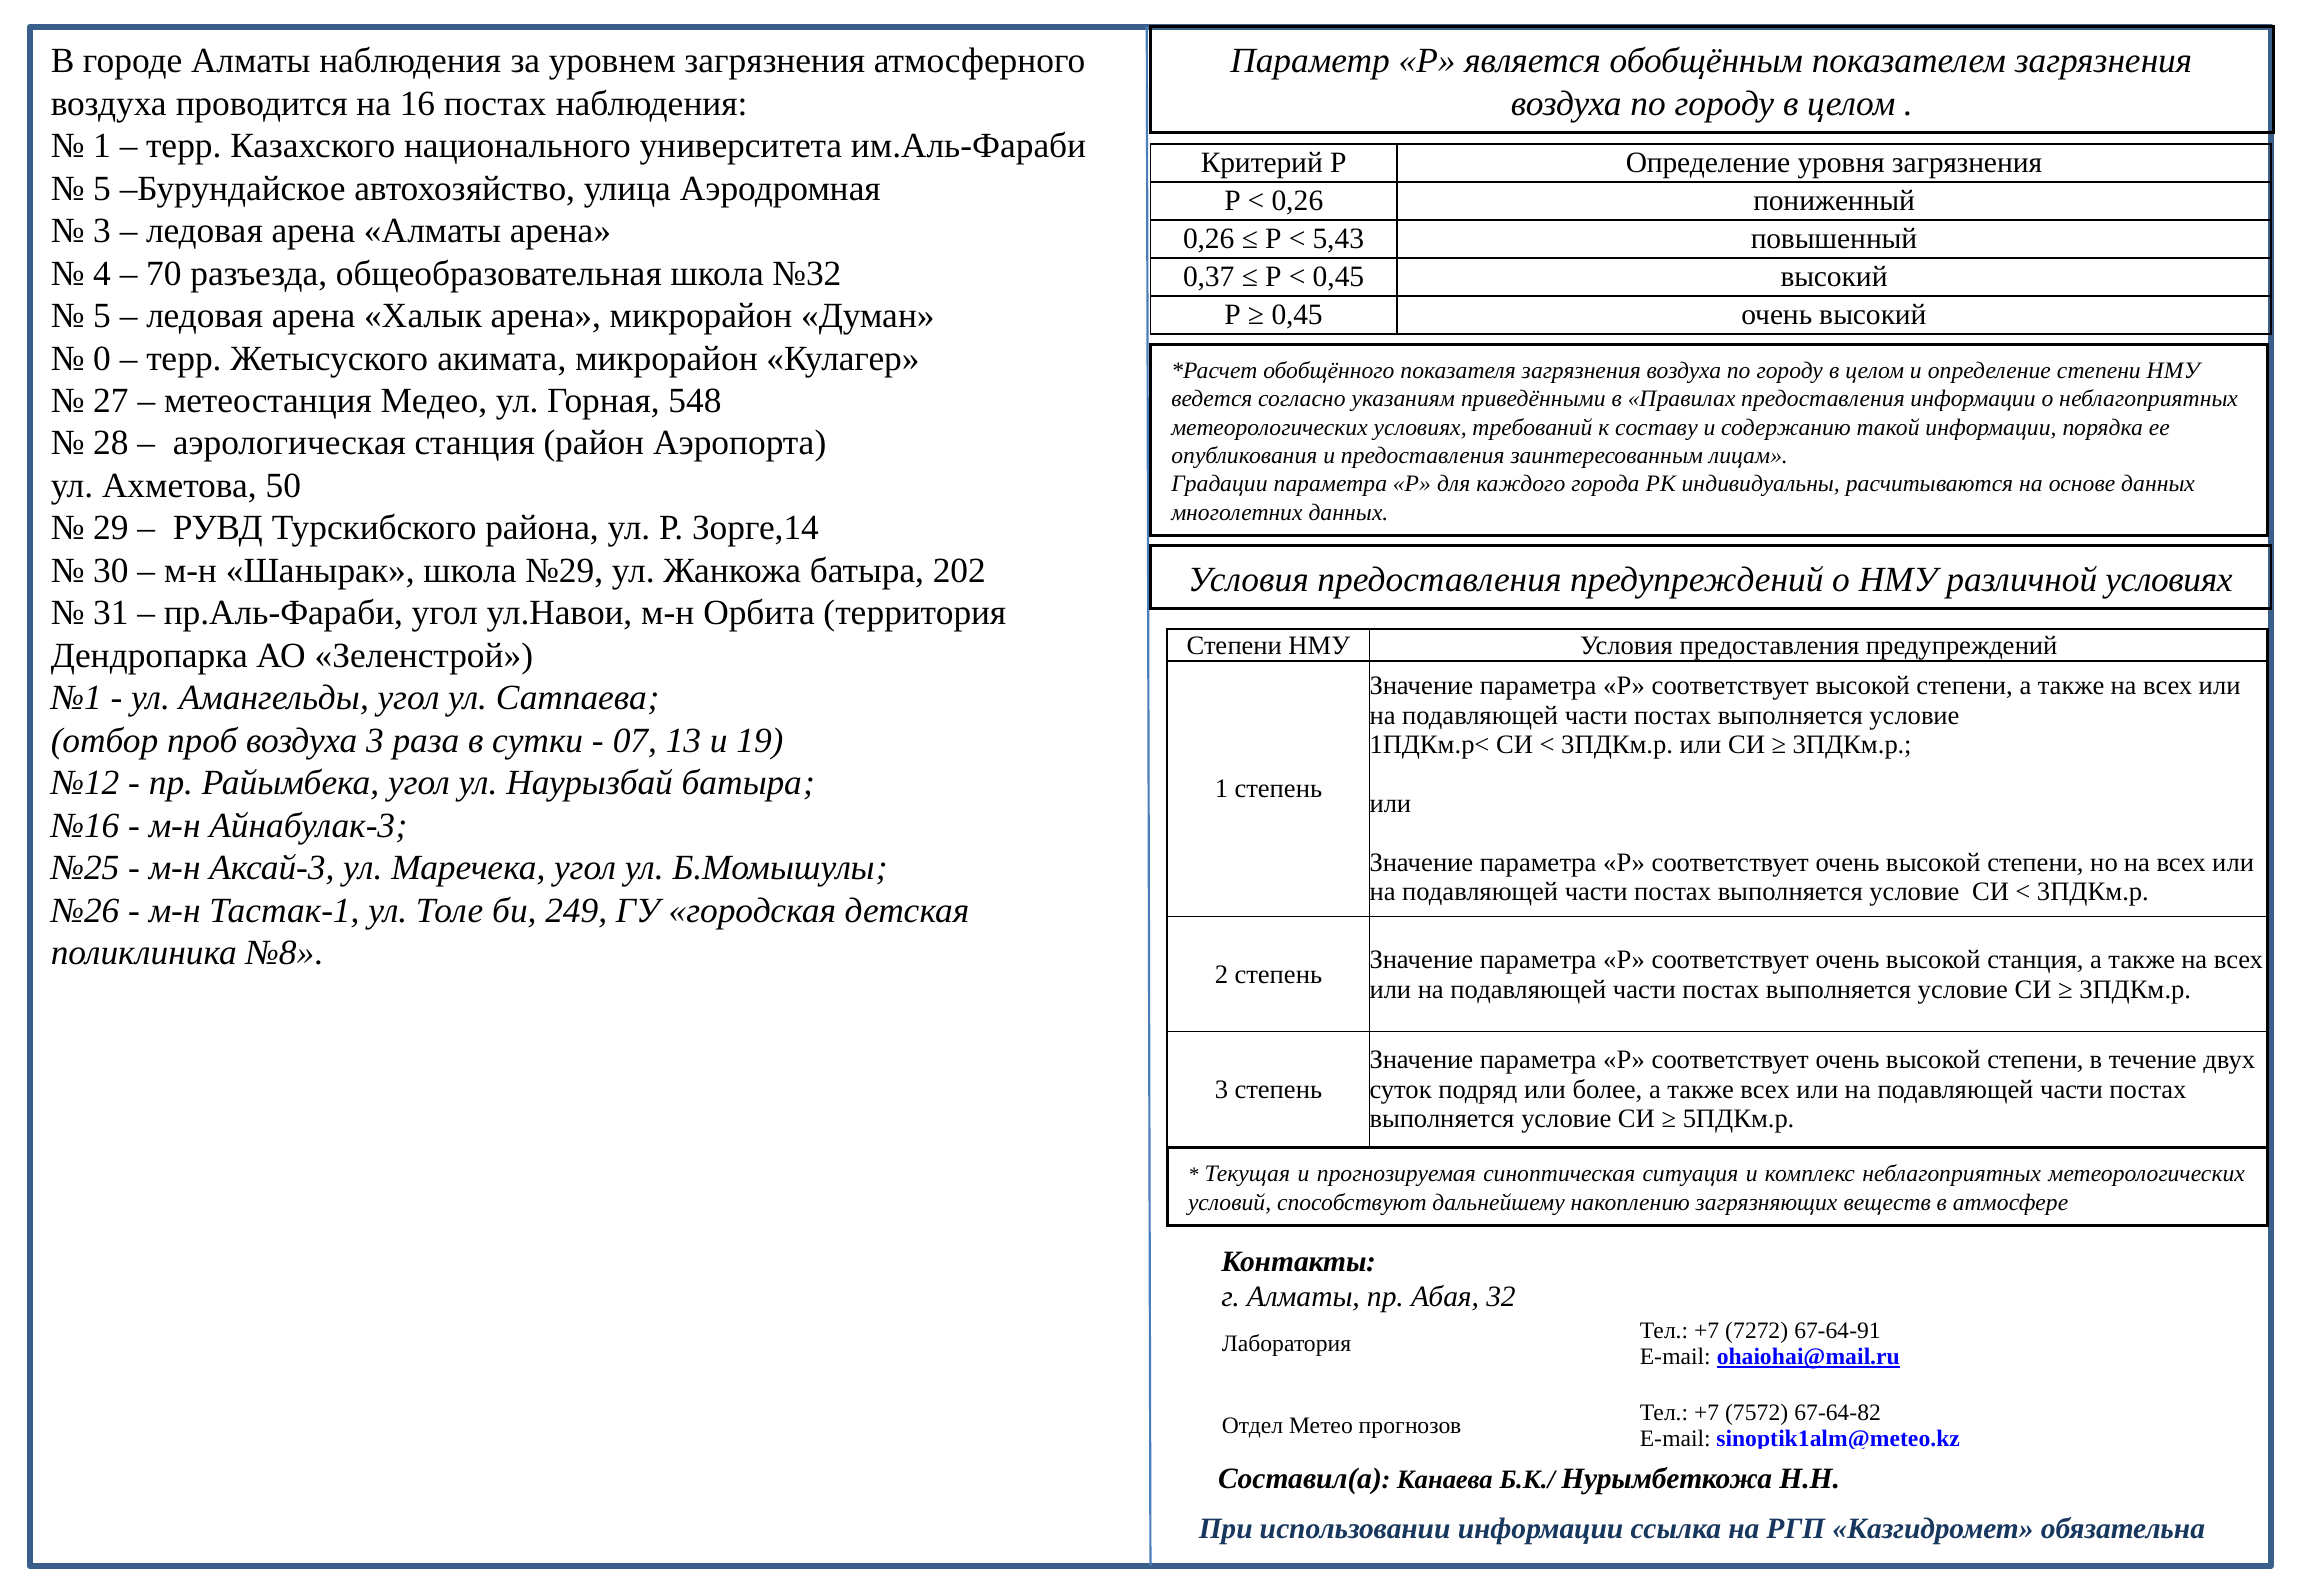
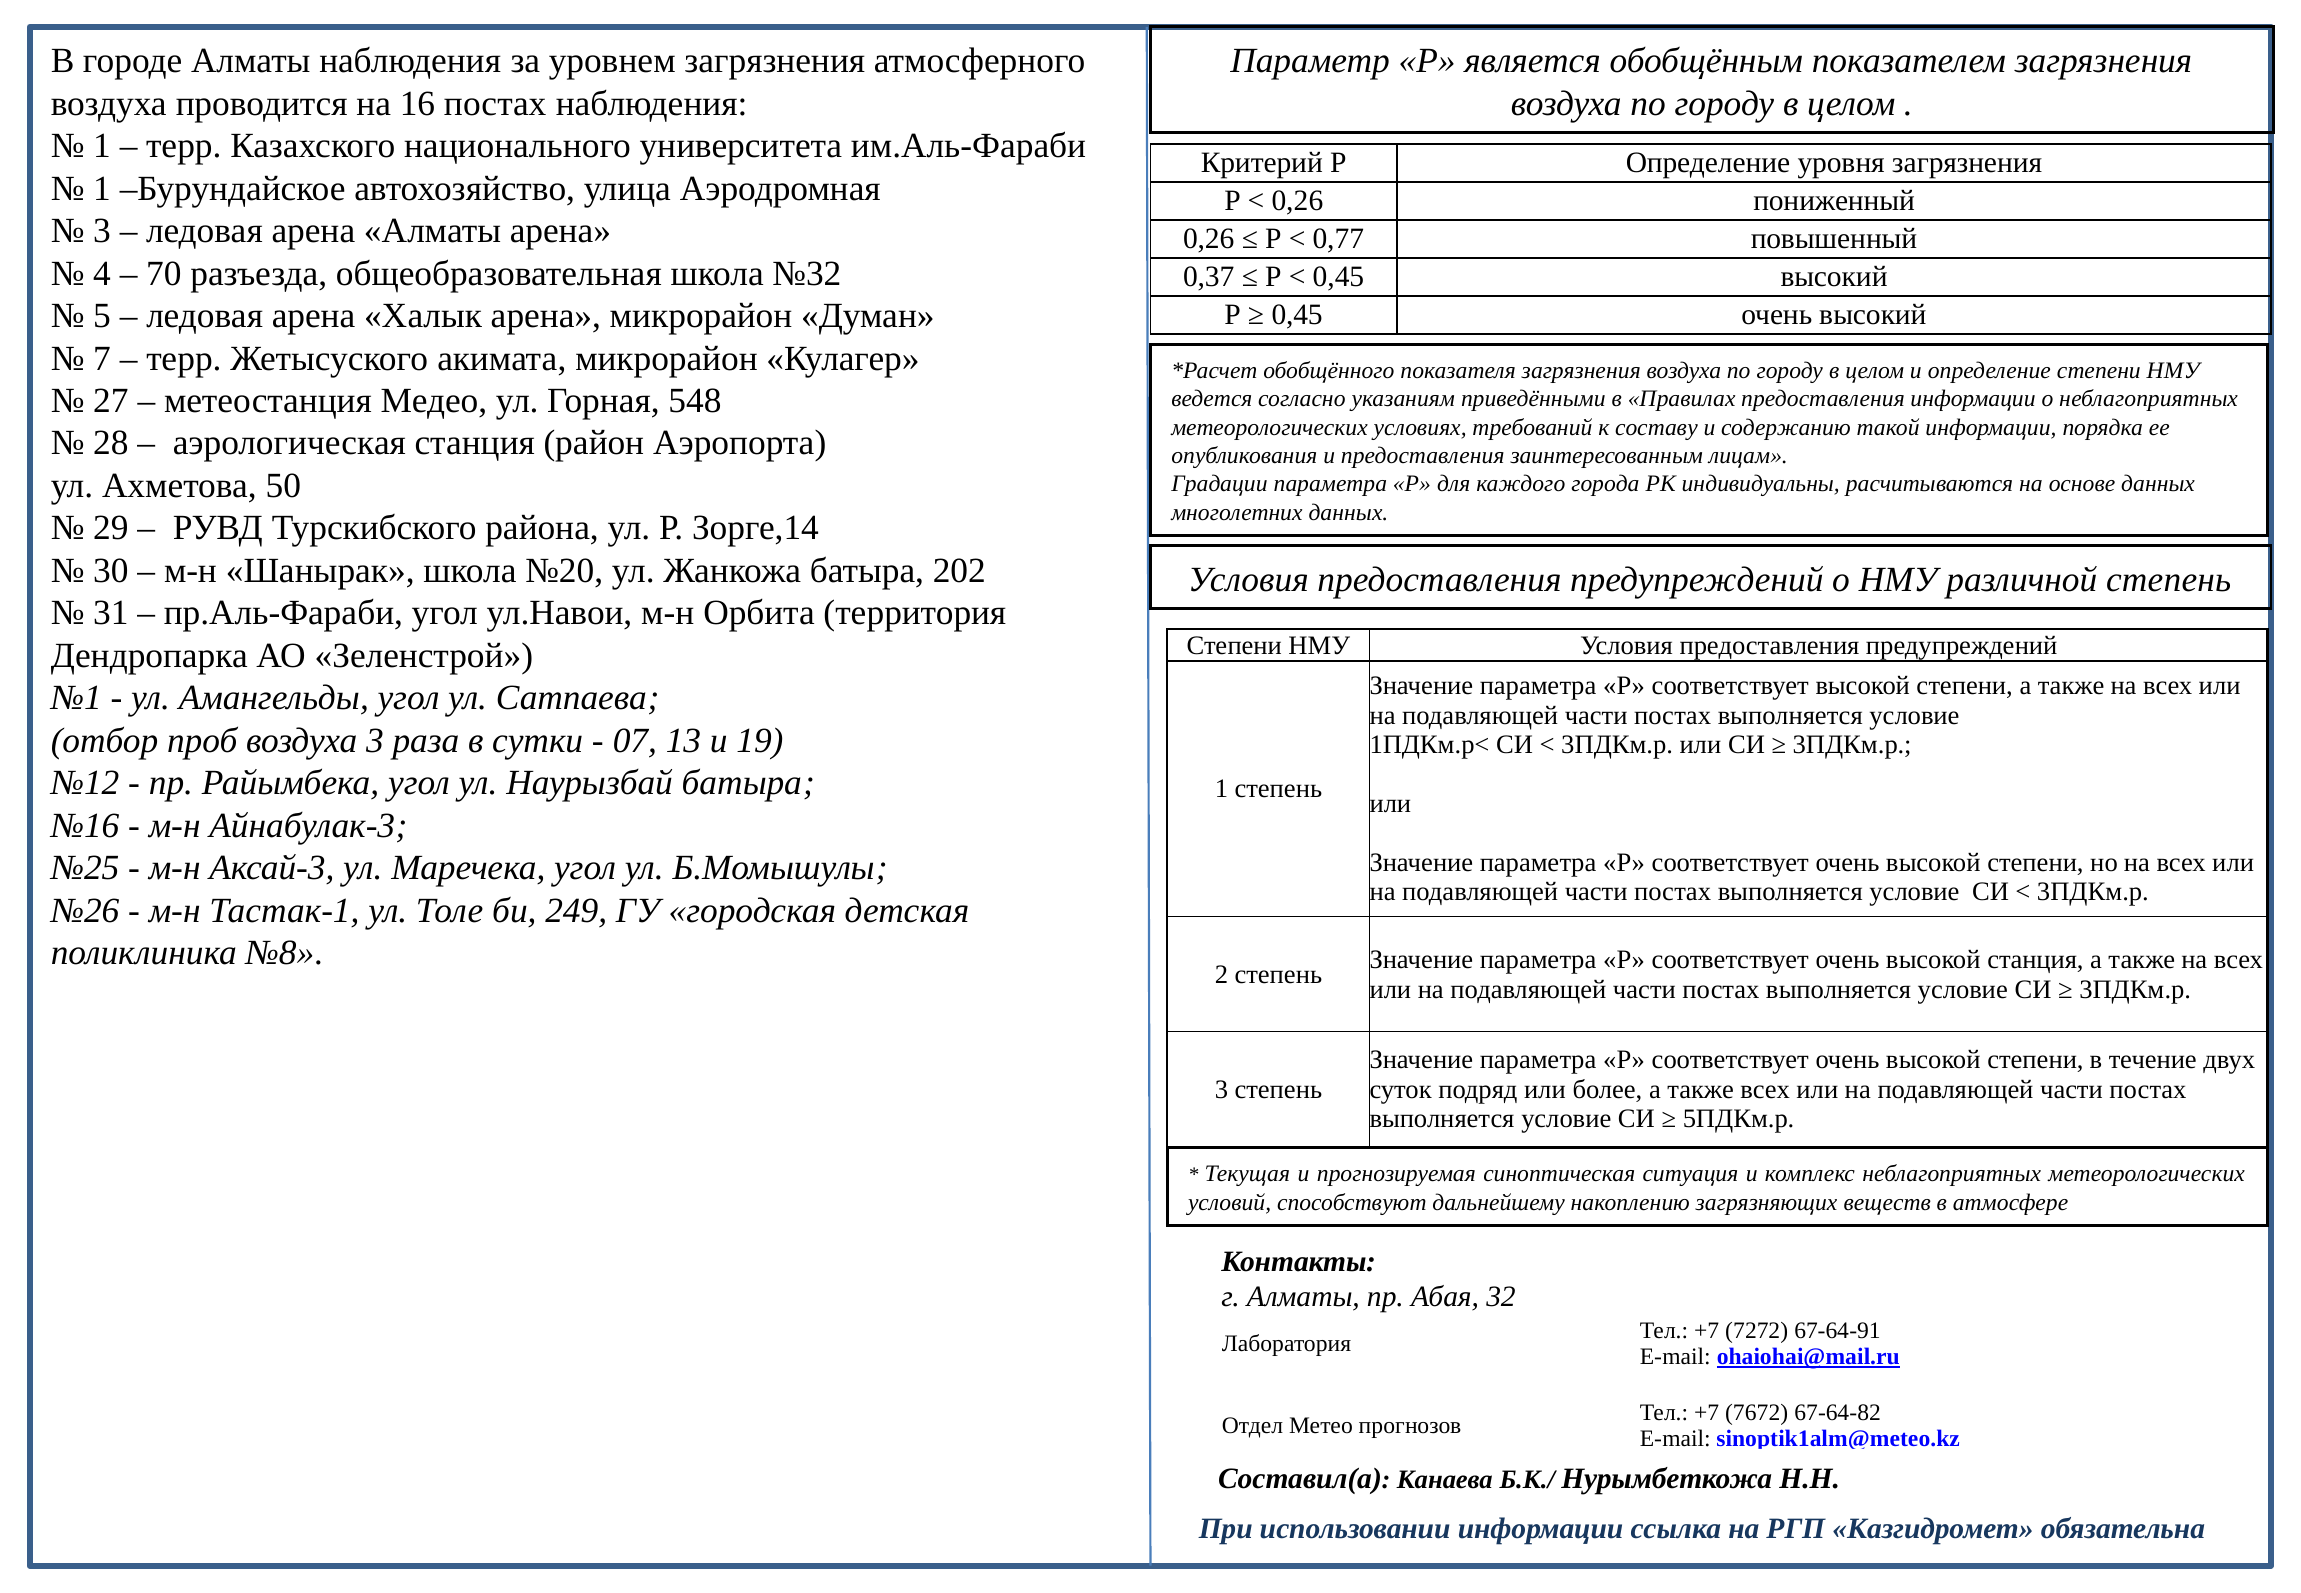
5 at (102, 188): 5 -> 1
5,43: 5,43 -> 0,77
0: 0 -> 7
№29: №29 -> №20
различной условиях: условиях -> степень
7572: 7572 -> 7672
